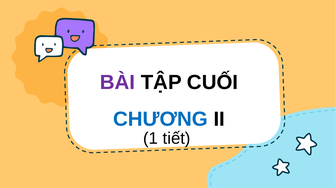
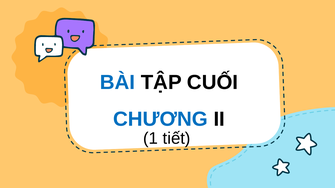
BÀI colour: purple -> blue
